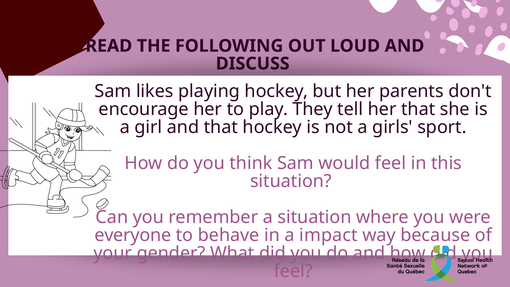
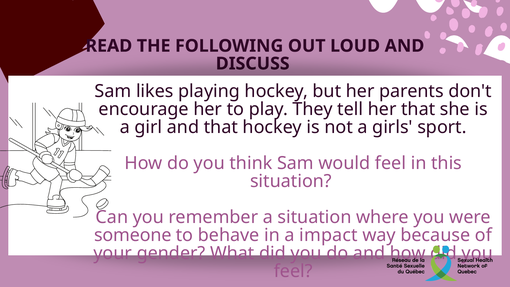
everyone: everyone -> someone
